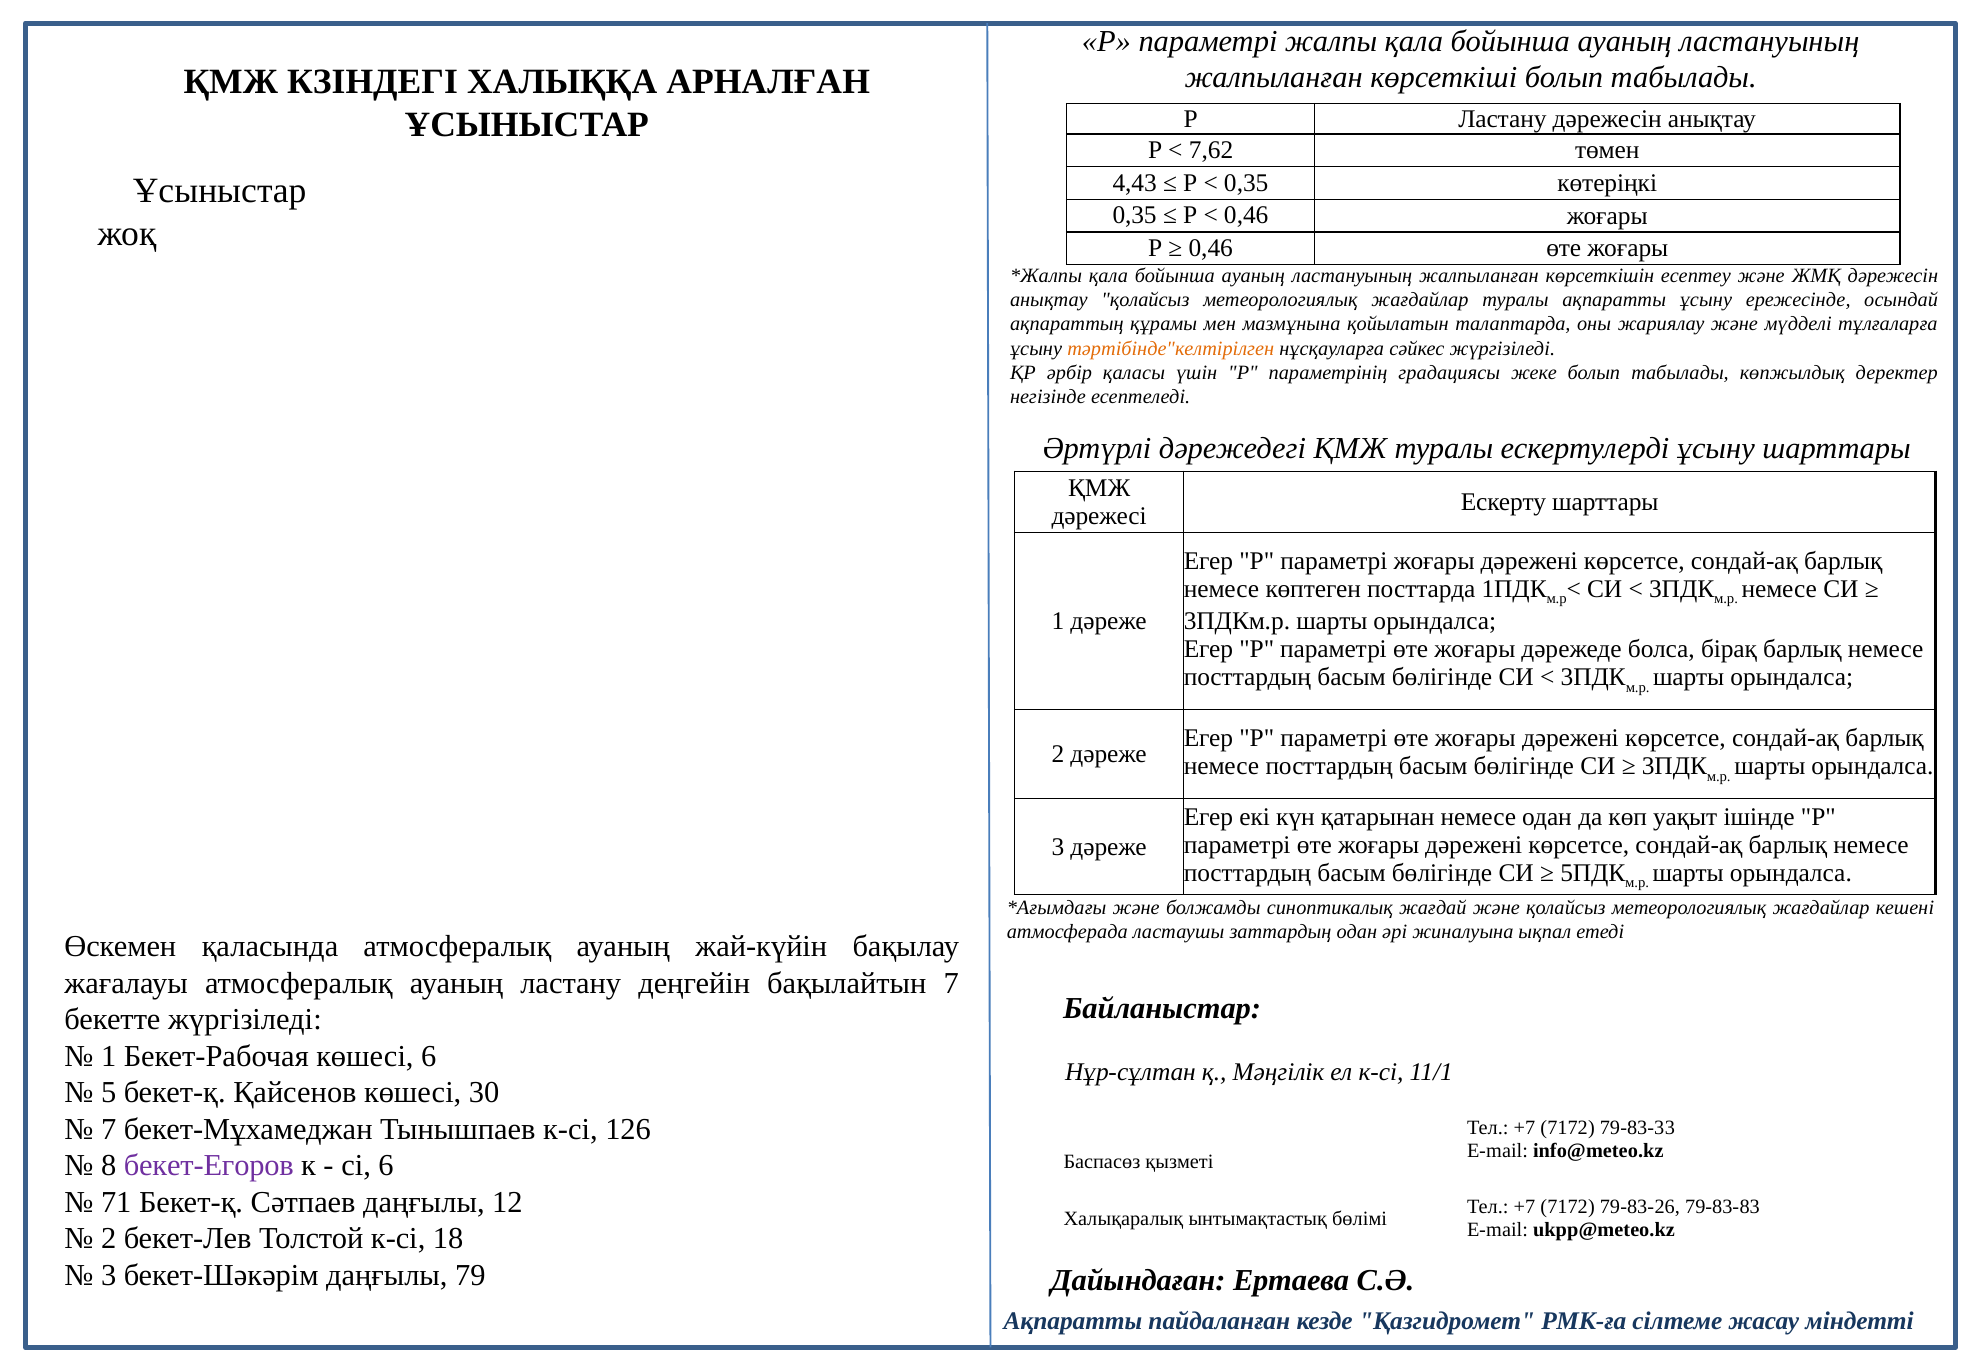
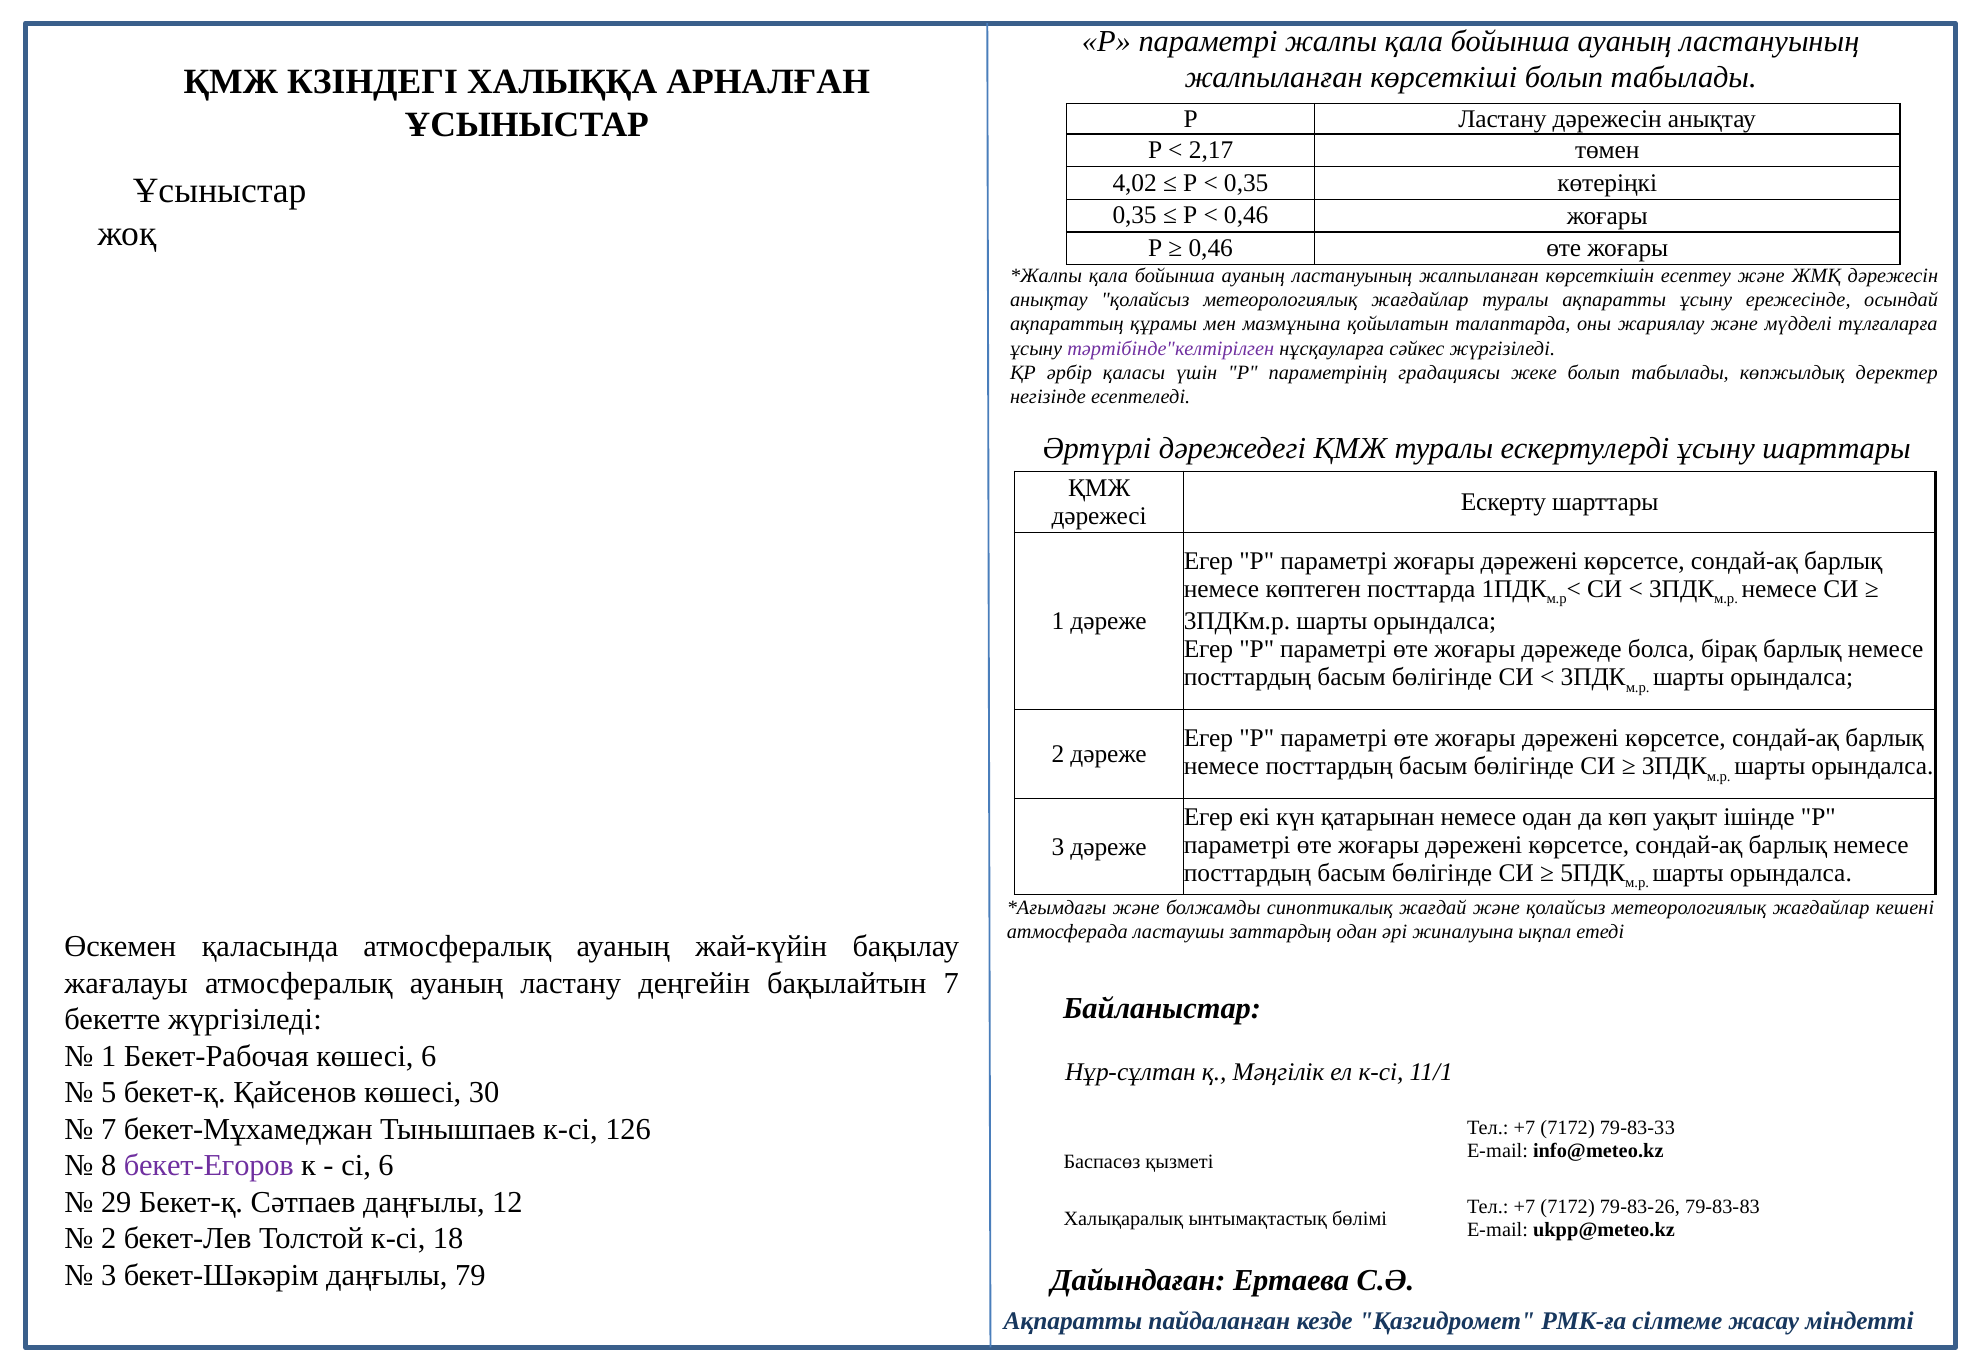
7,62: 7,62 -> 2,17
4,43: 4,43 -> 4,02
тәртібінде"келтірілген colour: orange -> purple
71: 71 -> 29
